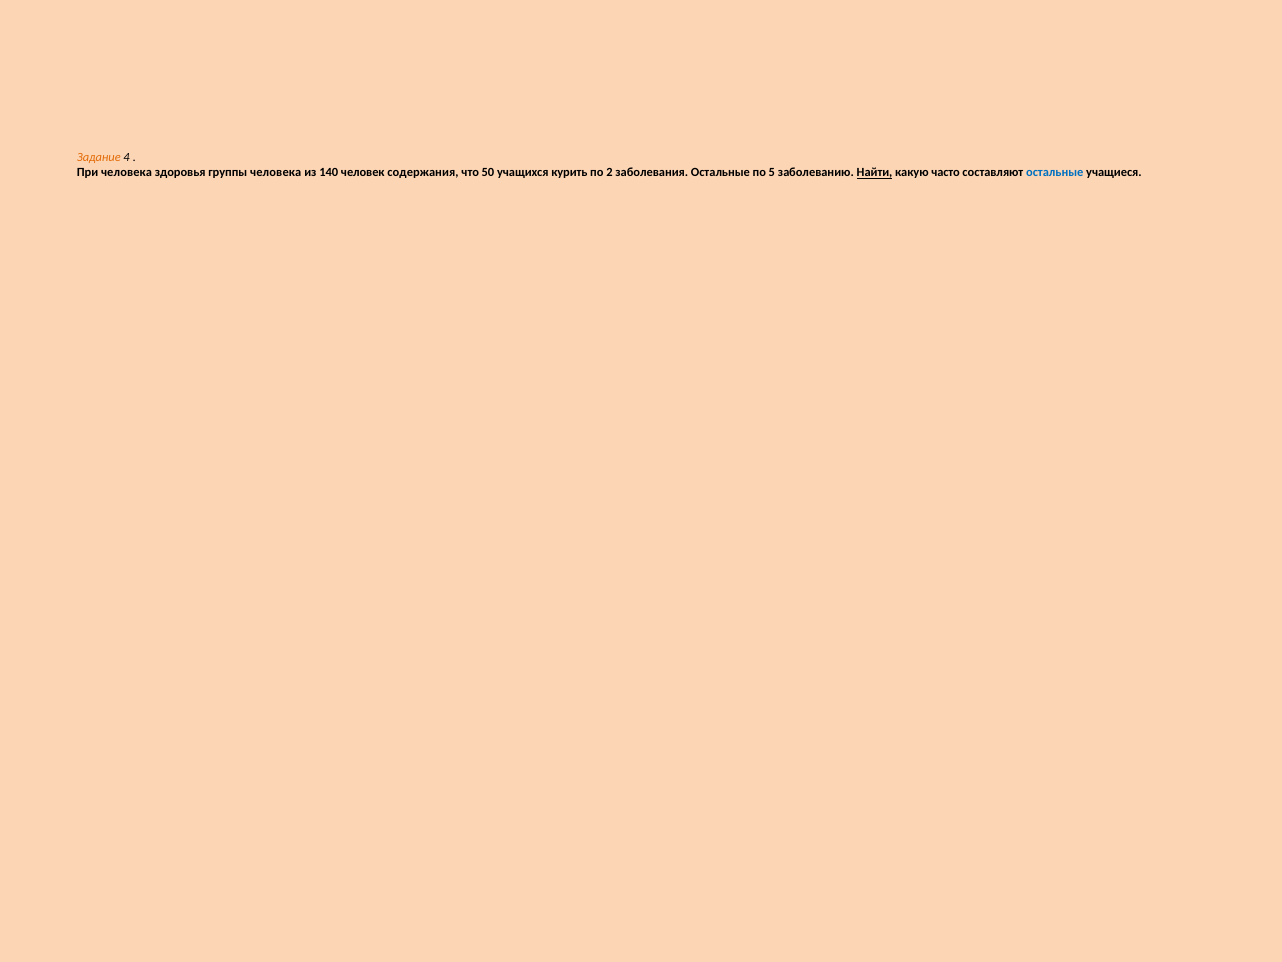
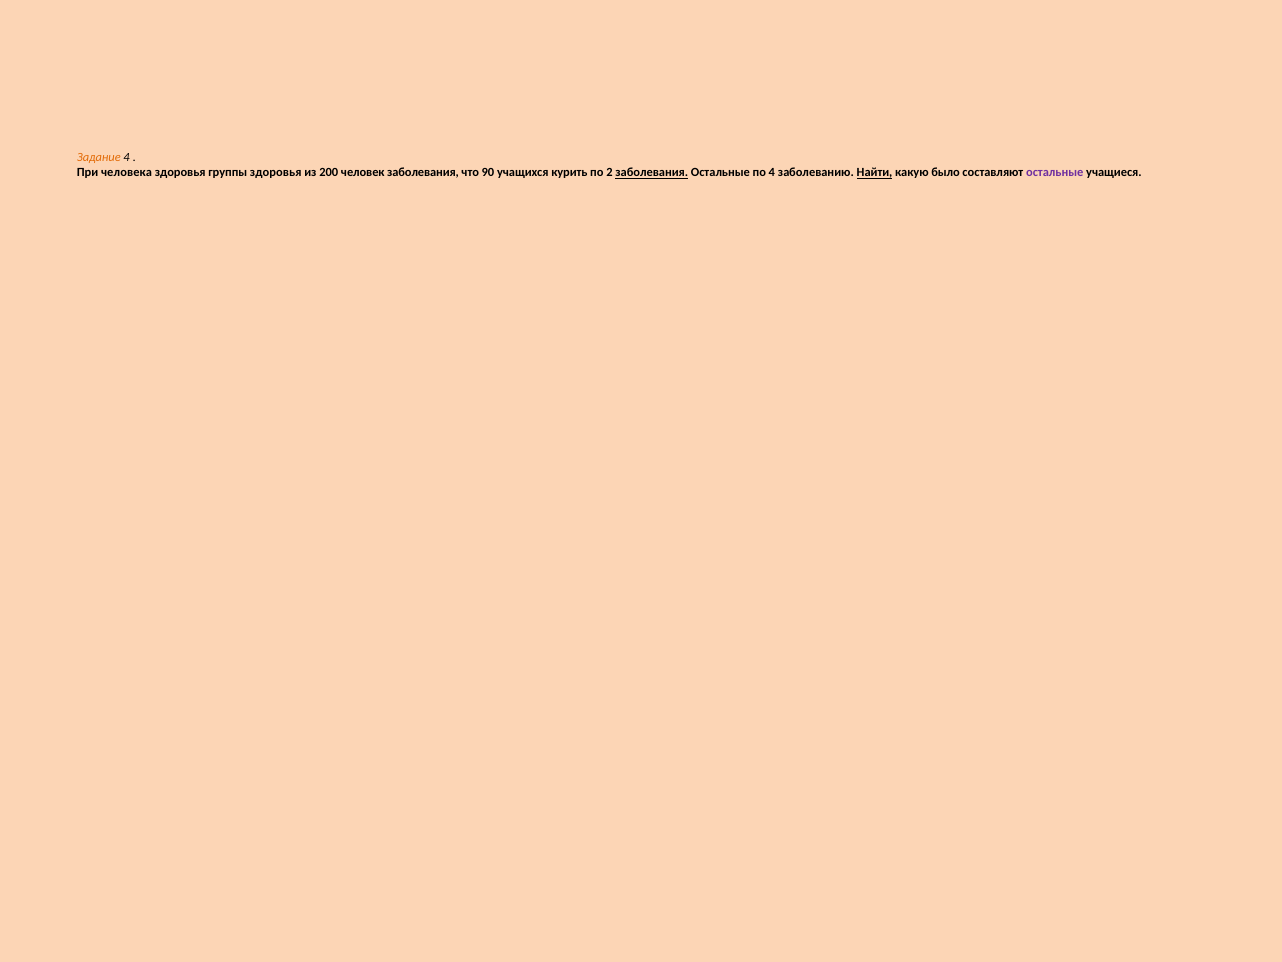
группы человека: человека -> здоровья
140: 140 -> 200
человек содержания: содержания -> заболевания
50: 50 -> 90
заболевания at (652, 173) underline: none -> present
по 5: 5 -> 4
часто: часто -> было
остальные at (1055, 173) colour: blue -> purple
